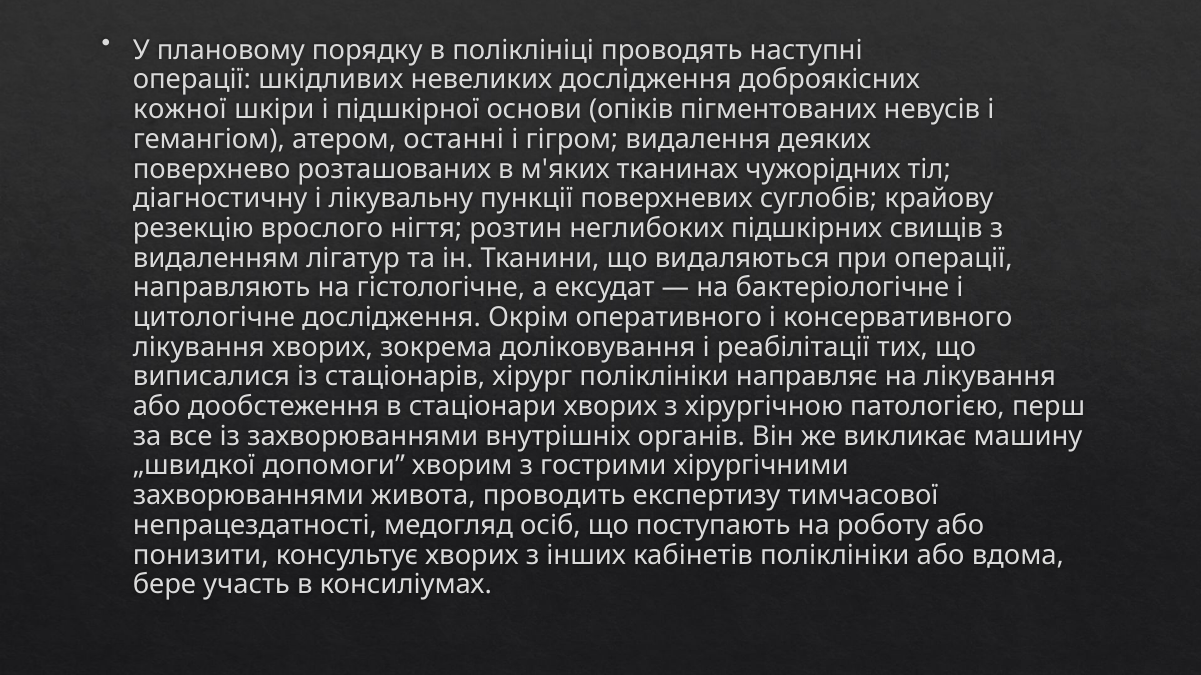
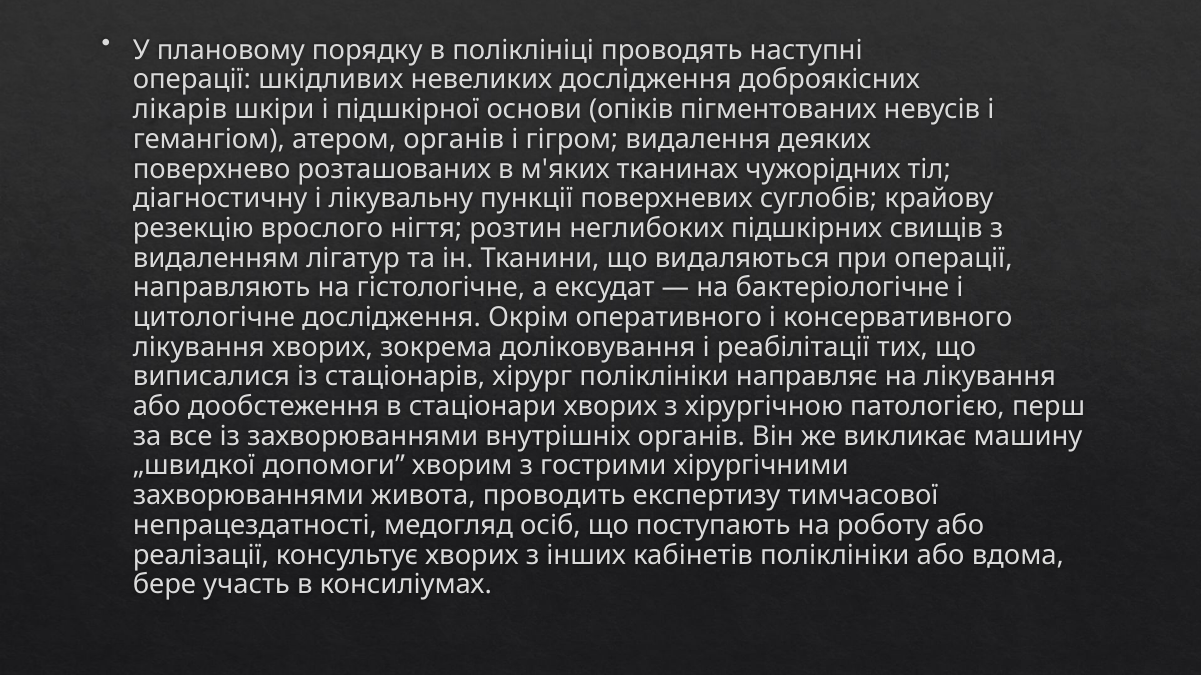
кожної: кожної -> лікарів
атером останні: останні -> органів
понизити: понизити -> реалізації
